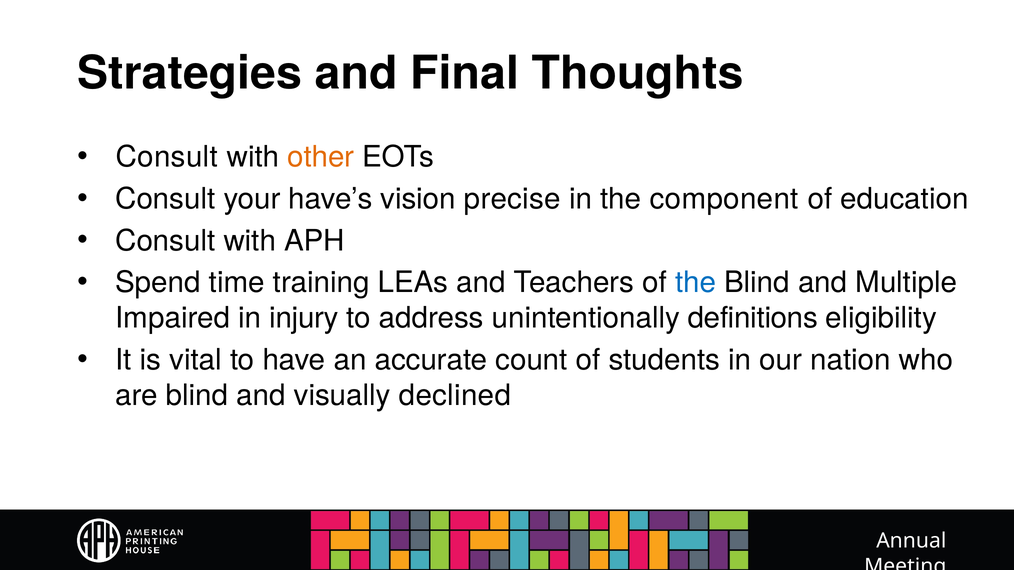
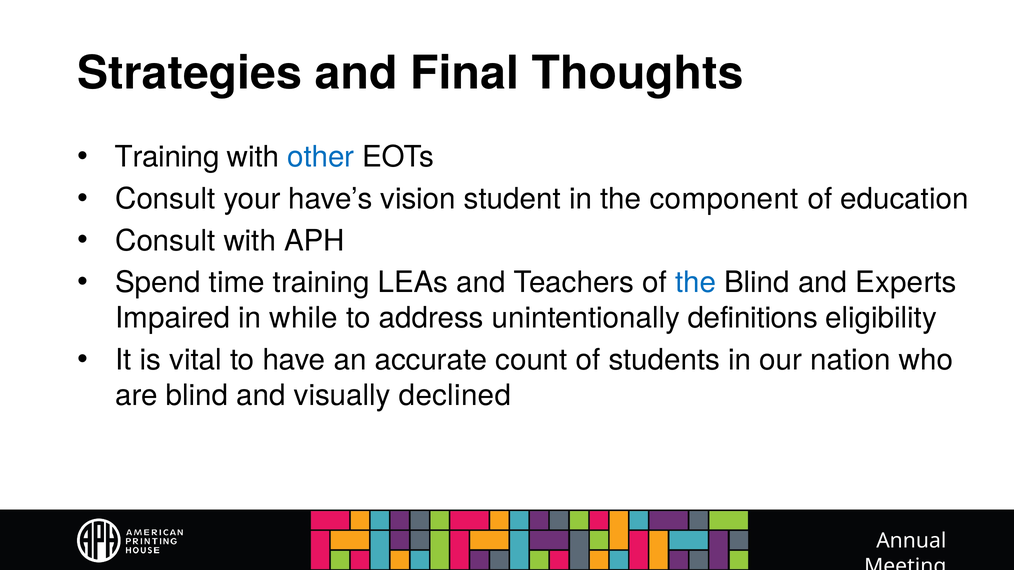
Consult at (167, 157): Consult -> Training
other colour: orange -> blue
precise: precise -> student
Multiple: Multiple -> Experts
injury: injury -> while
